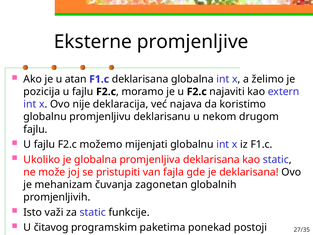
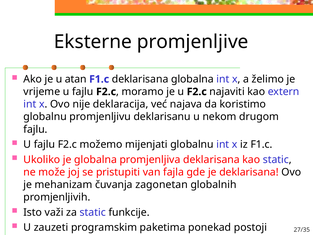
pozicija: pozicija -> vrijeme
čitavog: čitavog -> zauzeti
